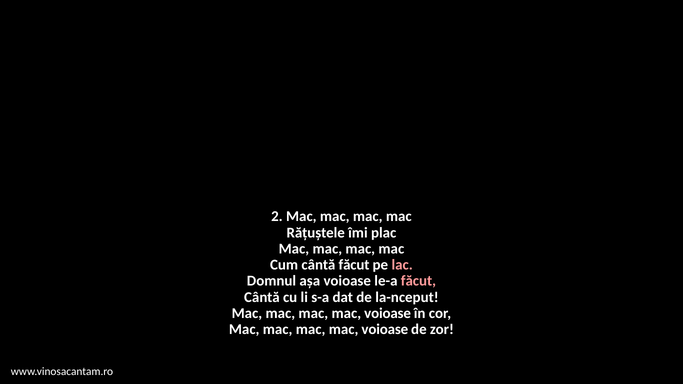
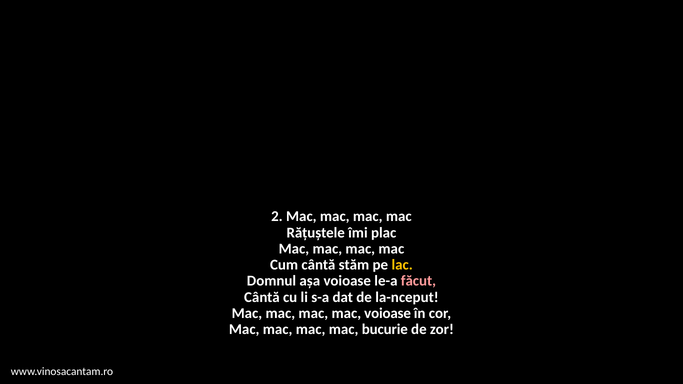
cântă făcut: făcut -> stăm
lac colour: pink -> yellow
voioase at (385, 330): voioase -> bucurie
